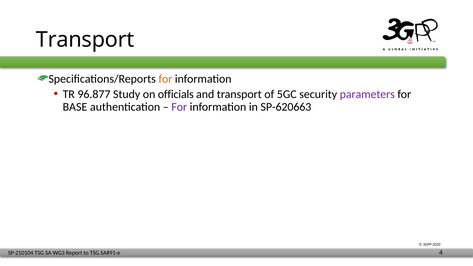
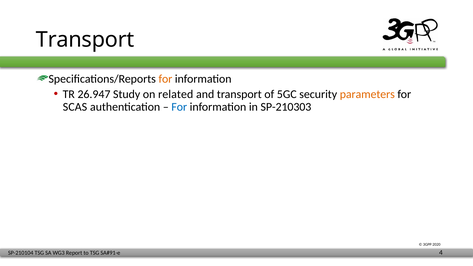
96.877: 96.877 -> 26.947
officials: officials -> related
parameters colour: purple -> orange
BASE: BASE -> SCAS
For at (179, 107) colour: purple -> blue
SP-620663: SP-620663 -> SP-210303
